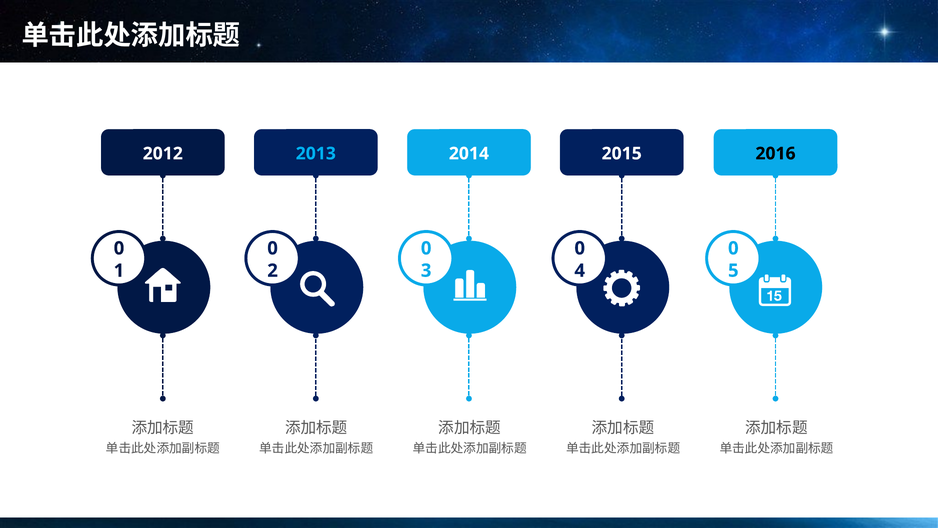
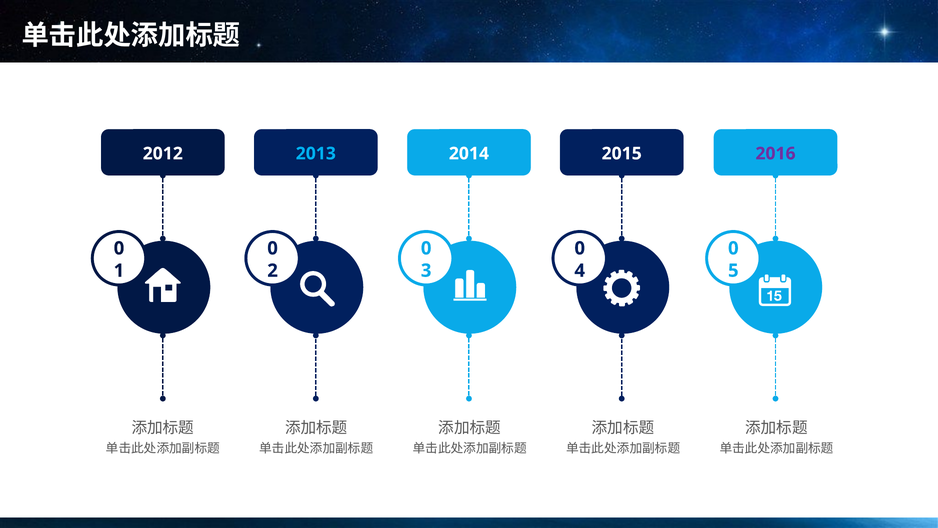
2016 colour: black -> purple
